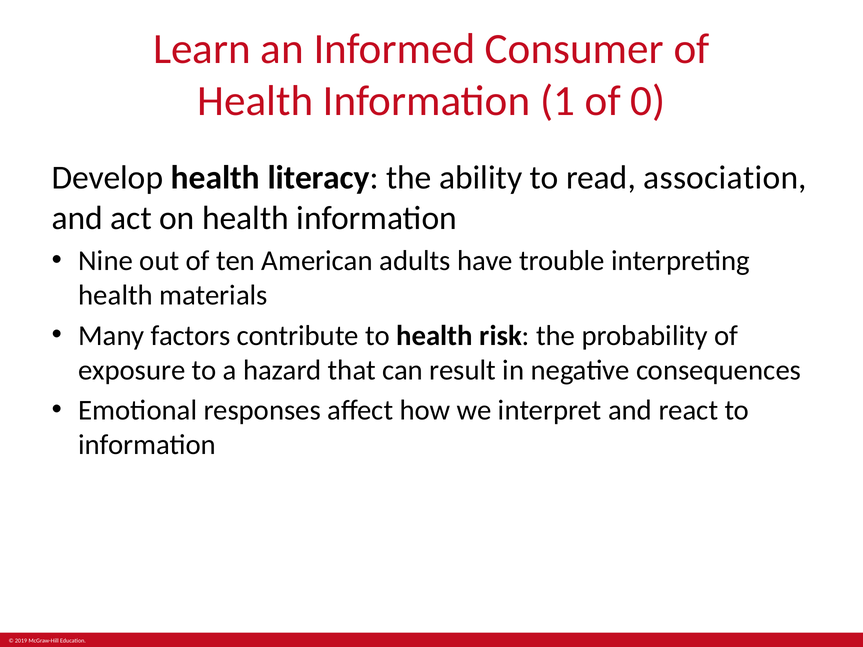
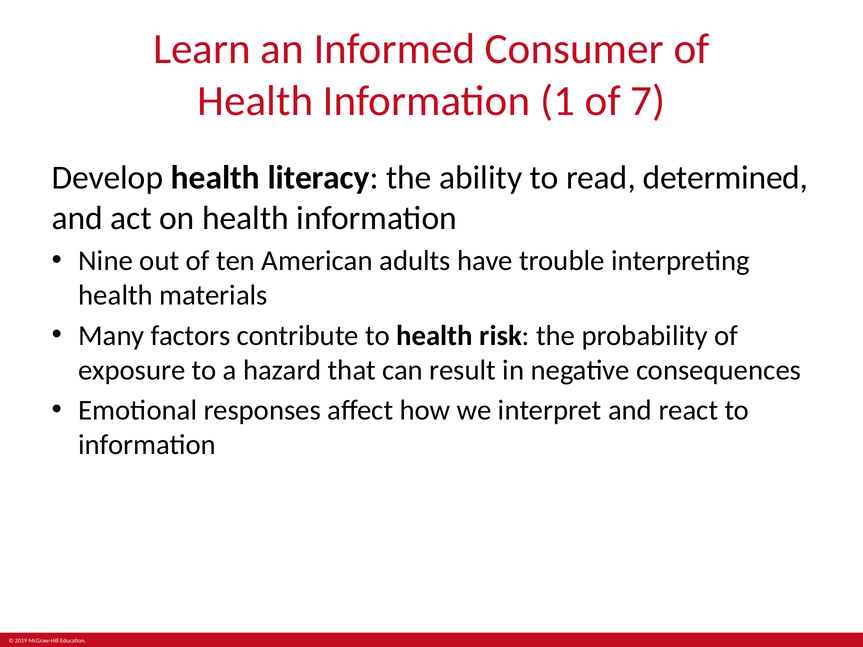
0: 0 -> 7
association: association -> determined
